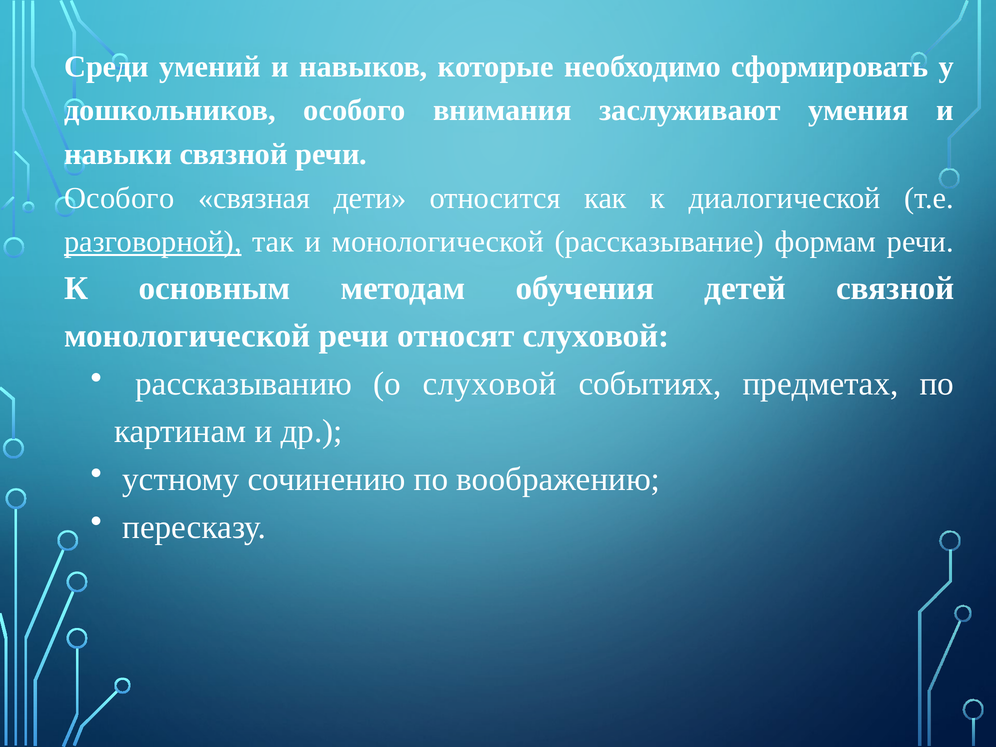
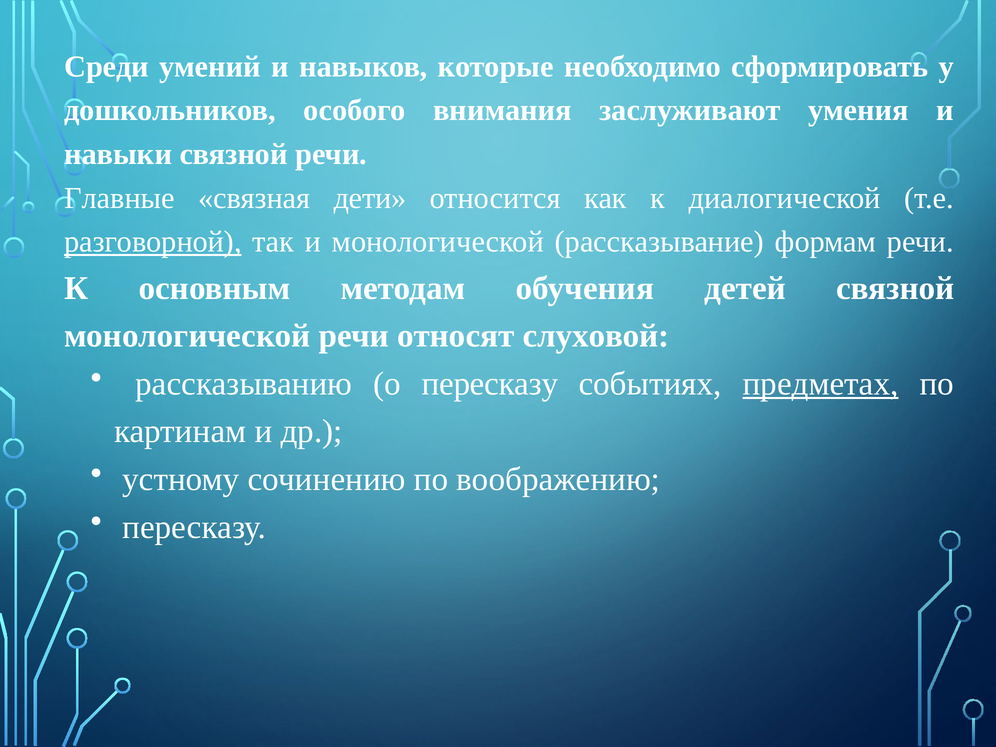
Особого at (119, 198): Особого -> Главные
о слуховой: слуховой -> пересказу
предметах underline: none -> present
